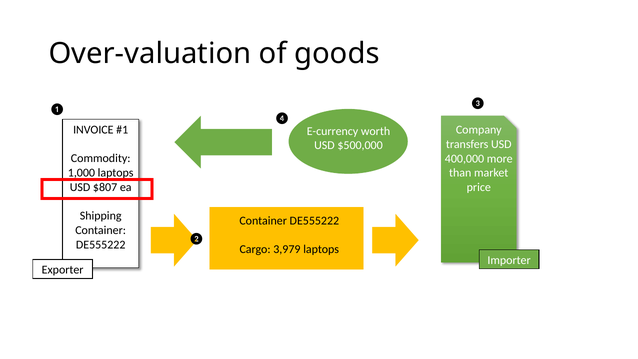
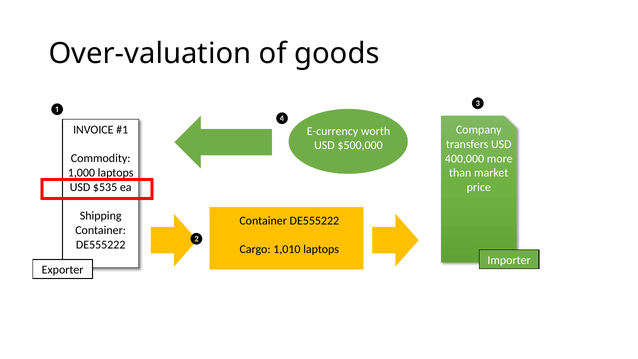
$807: $807 -> $535
3,979: 3,979 -> 1,010
